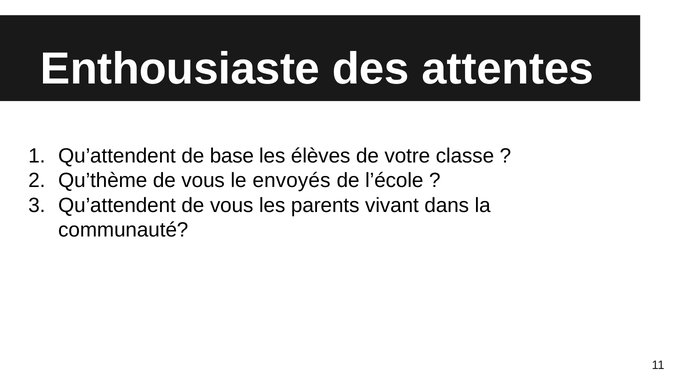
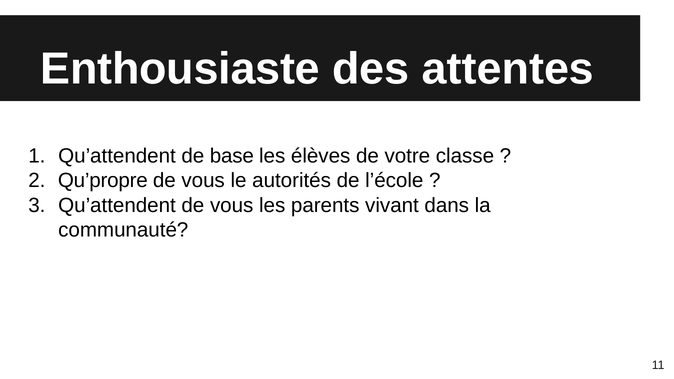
Qu’thème: Qu’thème -> Qu’propre
envoyés: envoyés -> autorités
